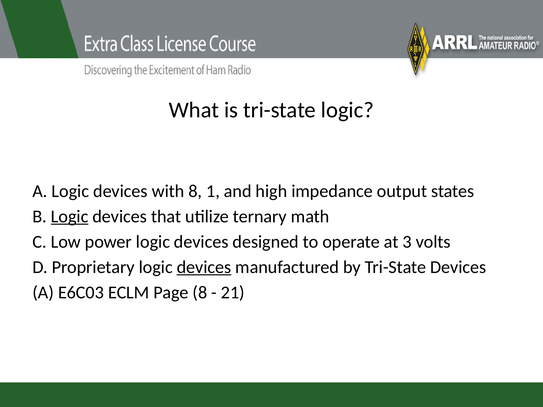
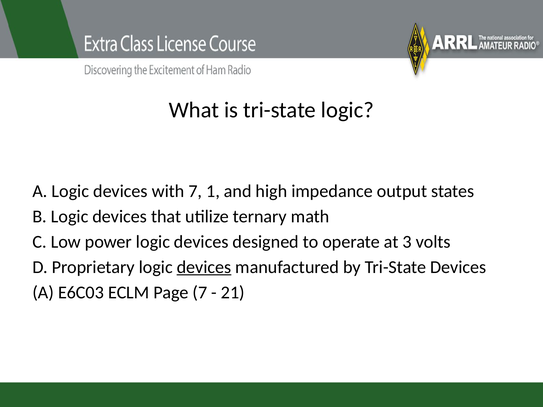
with 8: 8 -> 7
Logic at (70, 217) underline: present -> none
Page 8: 8 -> 7
